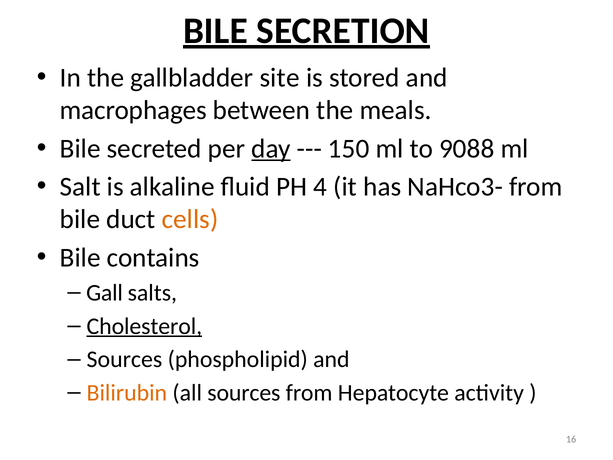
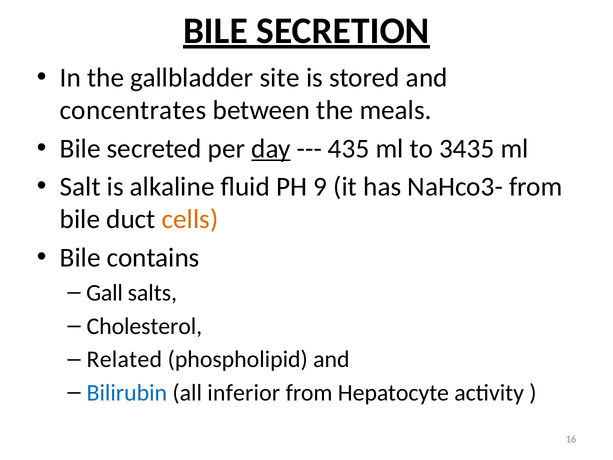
macrophages: macrophages -> concentrates
150: 150 -> 435
9088: 9088 -> 3435
4: 4 -> 9
Cholesterol underline: present -> none
Sources at (124, 359): Sources -> Related
Bilirubin colour: orange -> blue
all sources: sources -> inferior
